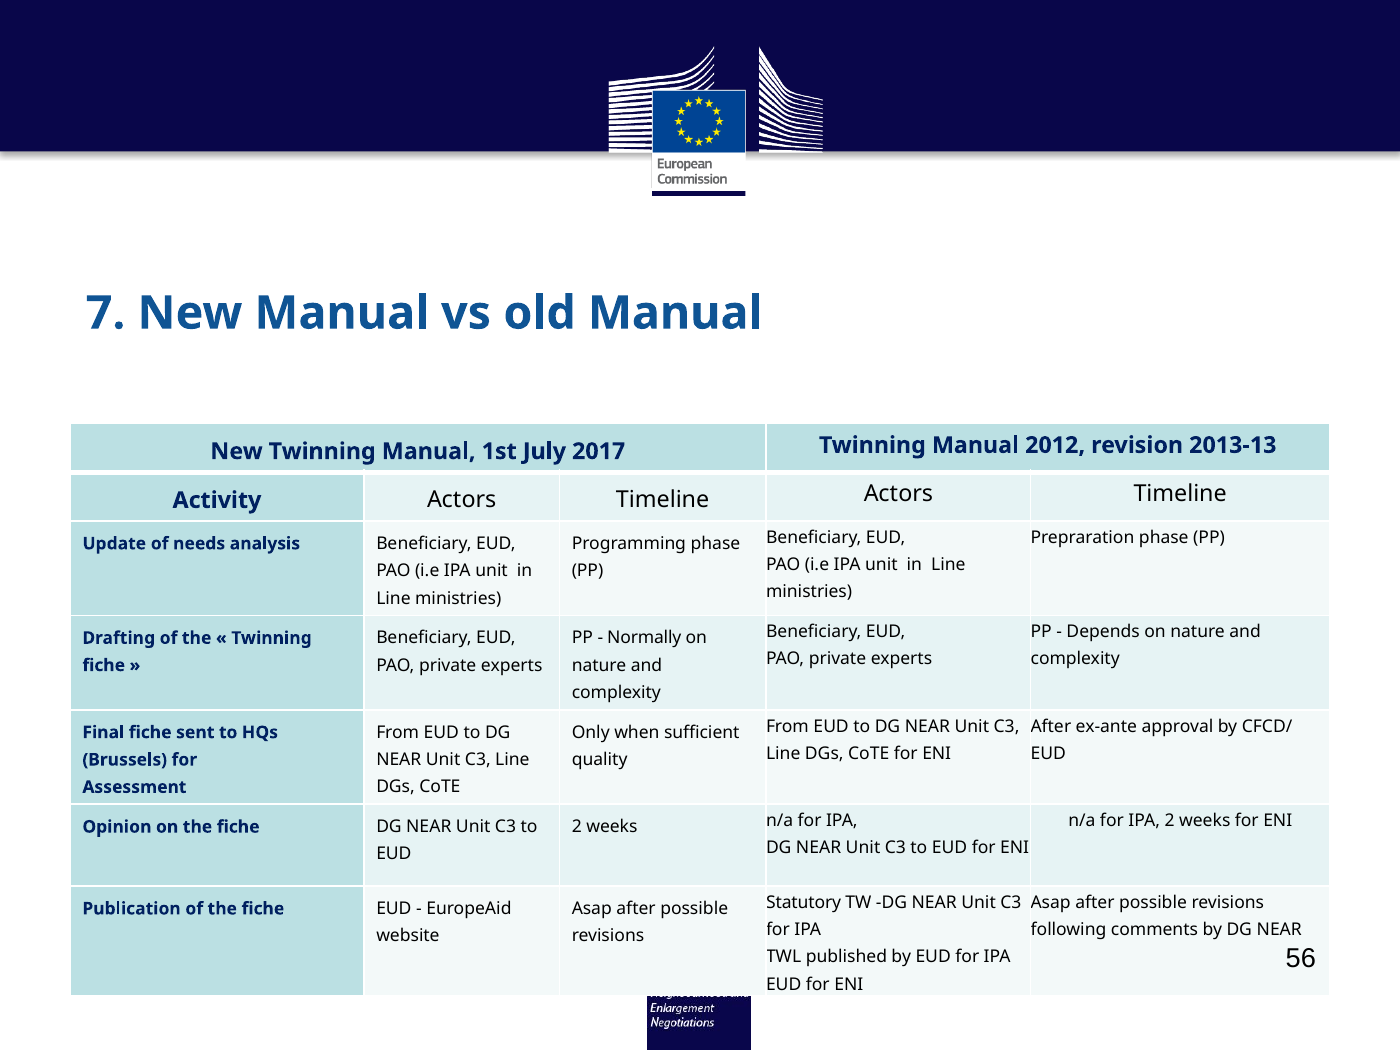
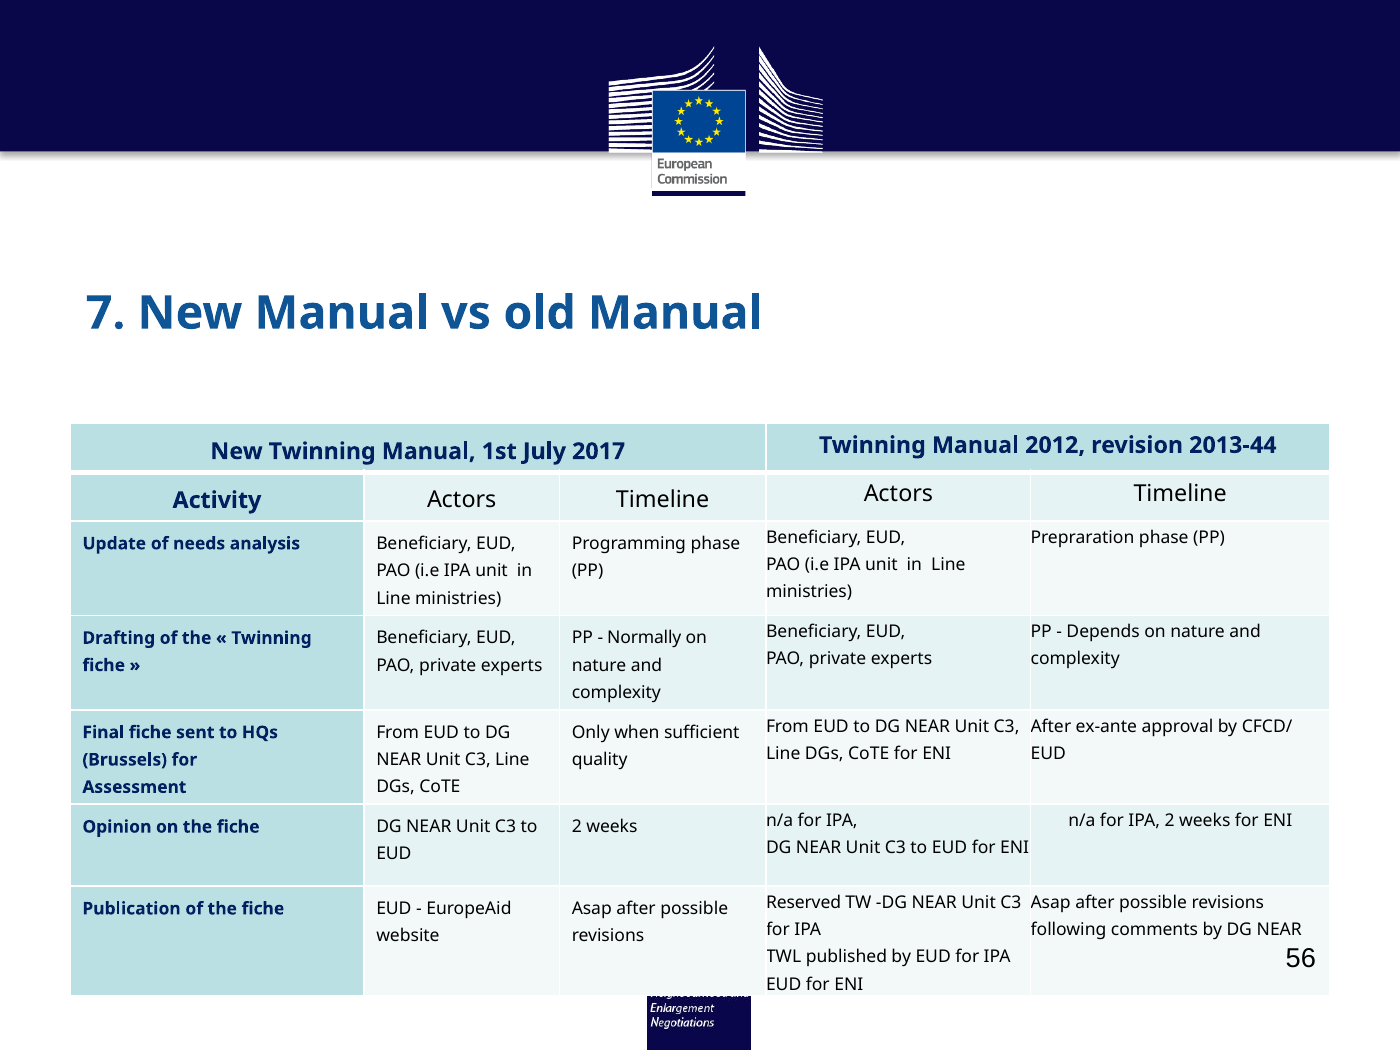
2013-13: 2013-13 -> 2013-44
Statutory: Statutory -> Reserved
